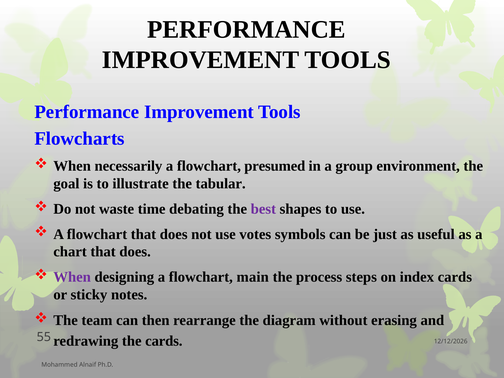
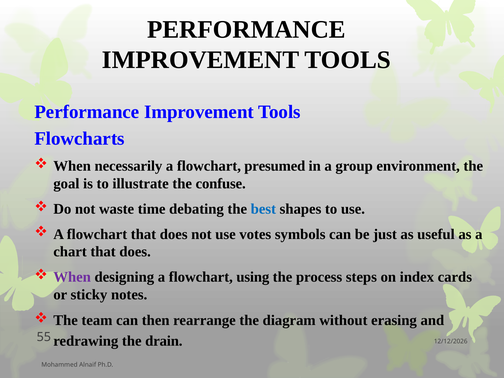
tabular: tabular -> confuse
best colour: purple -> blue
main: main -> using
the cards: cards -> drain
